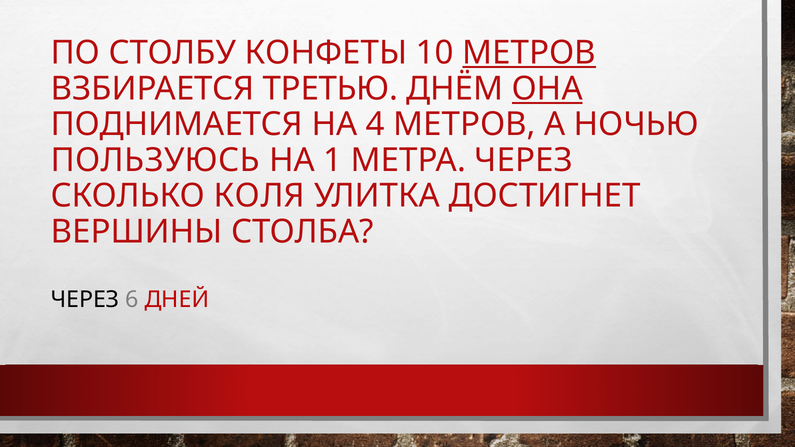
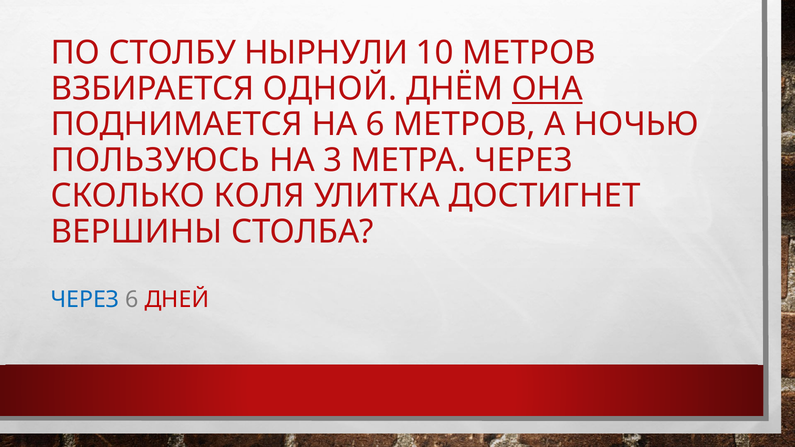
КОНФЕТЫ: КОНФЕТЫ -> НЫРНУЛИ
МЕТРОВ at (529, 53) underline: present -> none
ТРЕТЬЮ: ТРЕТЬЮ -> ОДНОЙ
НА 4: 4 -> 6
1: 1 -> 3
ЧЕРЕЗ at (85, 300) colour: black -> blue
